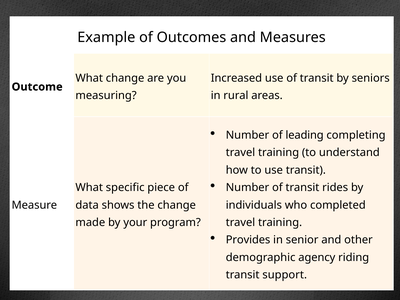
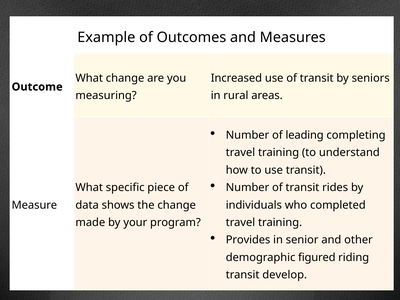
agency: agency -> figured
support: support -> develop
